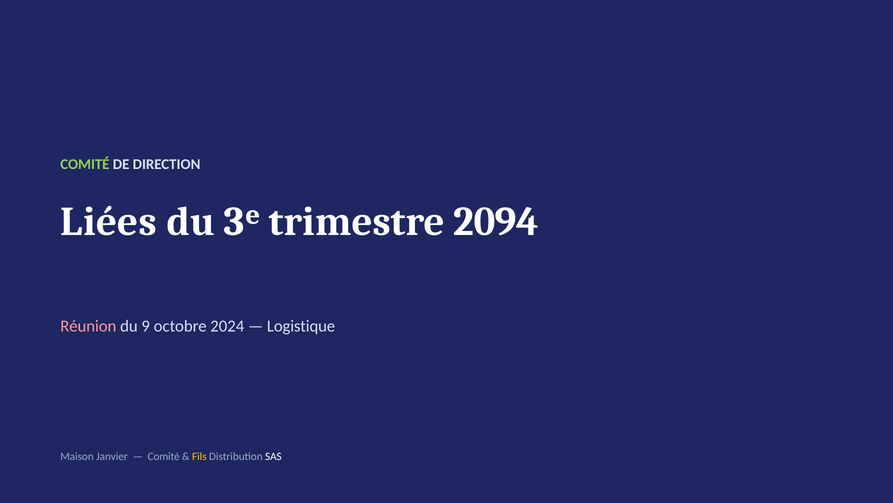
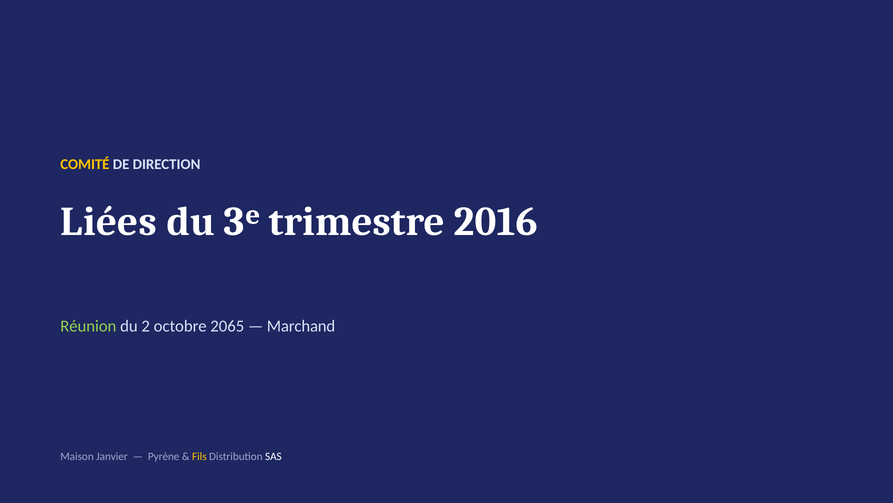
COMITÉ at (85, 164) colour: light green -> yellow
2094: 2094 -> 2016
Réunion colour: pink -> light green
9: 9 -> 2
2024: 2024 -> 2065
Logistique: Logistique -> Marchand
Comité at (164, 456): Comité -> Pyrène
